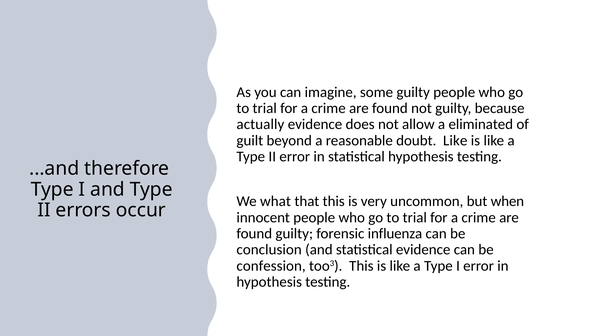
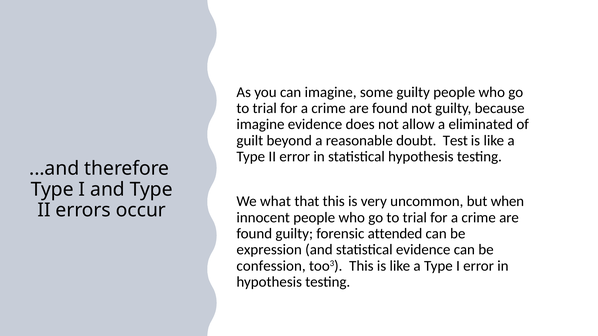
actually at (260, 125): actually -> imagine
doubt Like: Like -> Test
influenza: influenza -> attended
conclusion: conclusion -> expression
